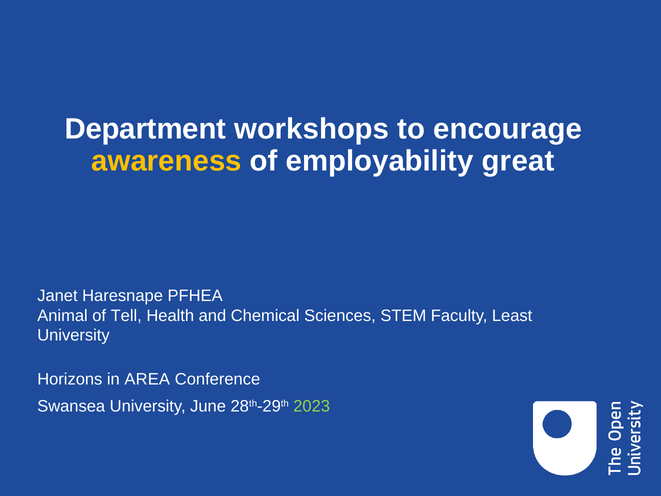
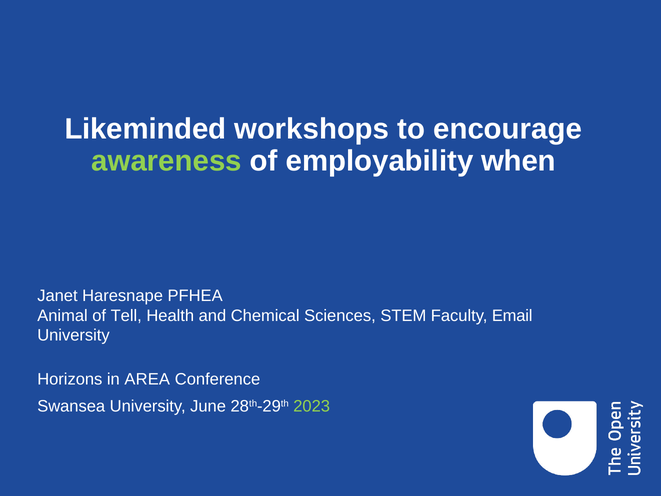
Department: Department -> Likeminded
awareness colour: yellow -> light green
great: great -> when
Least: Least -> Email
